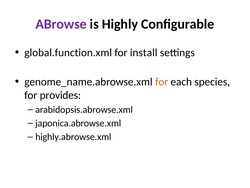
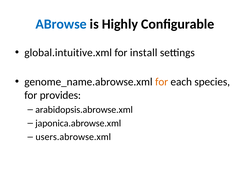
ABrowse colour: purple -> blue
global.function.xml: global.function.xml -> global.intuitive.xml
highly.abrowse.xml: highly.abrowse.xml -> users.abrowse.xml
